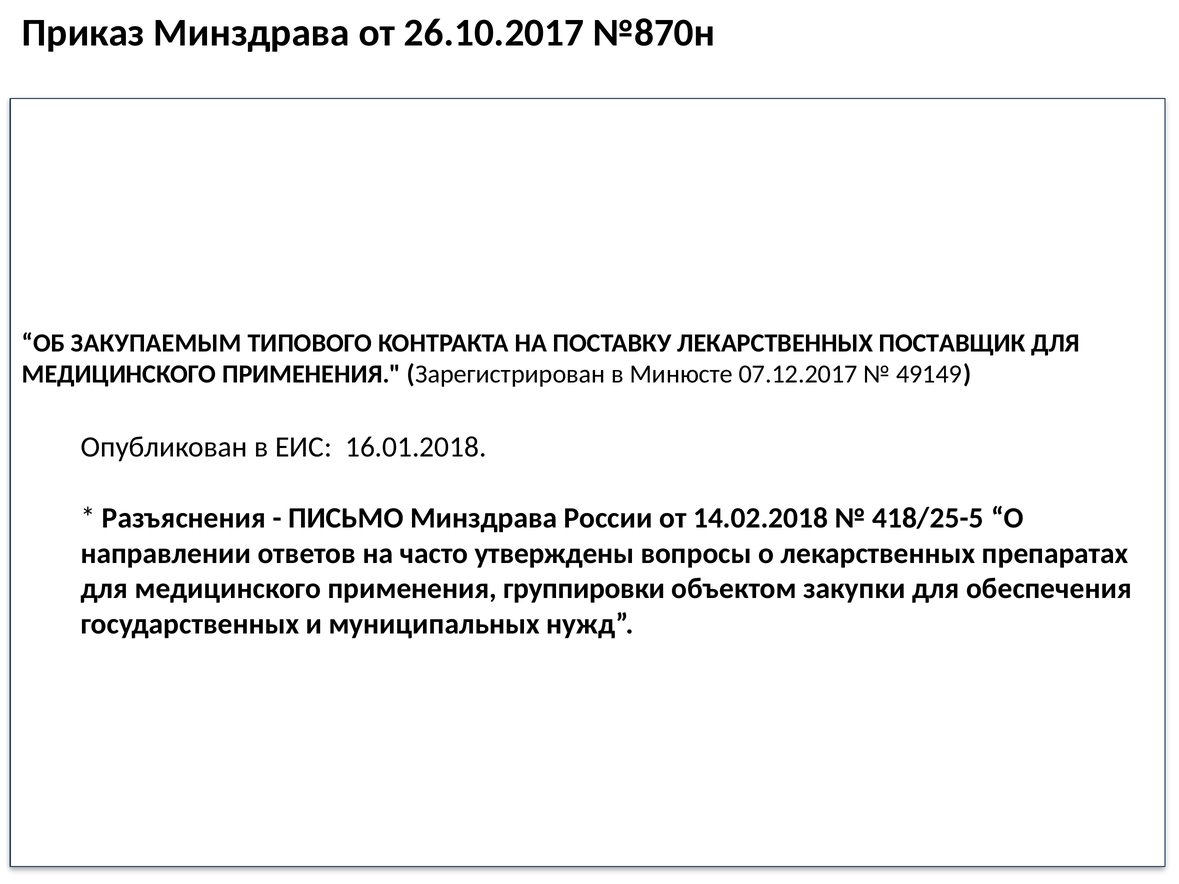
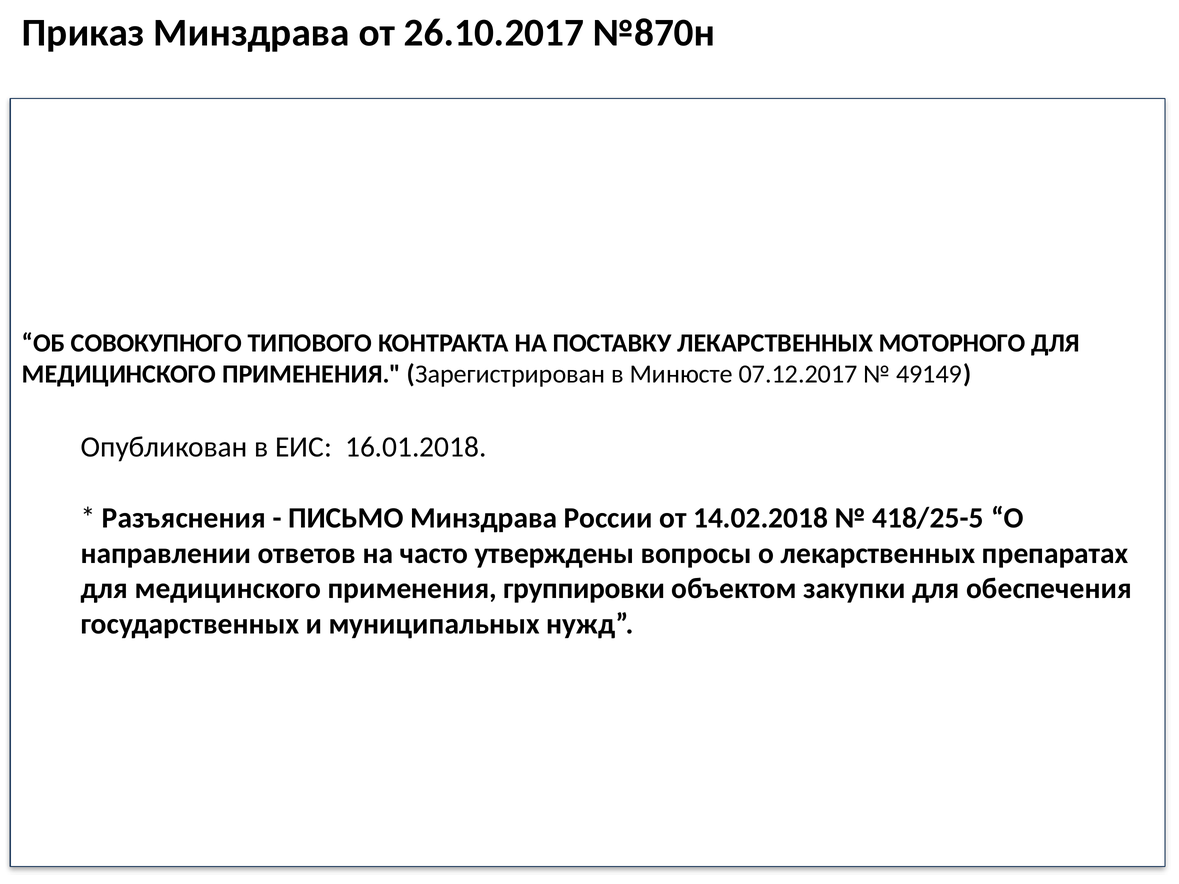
ЗАКУПАЕМЫМ: ЗАКУПАЕМЫМ -> СОВОКУПНОГО
ПОСТАВЩИК: ПОСТАВЩИК -> МОТОРНОГО
